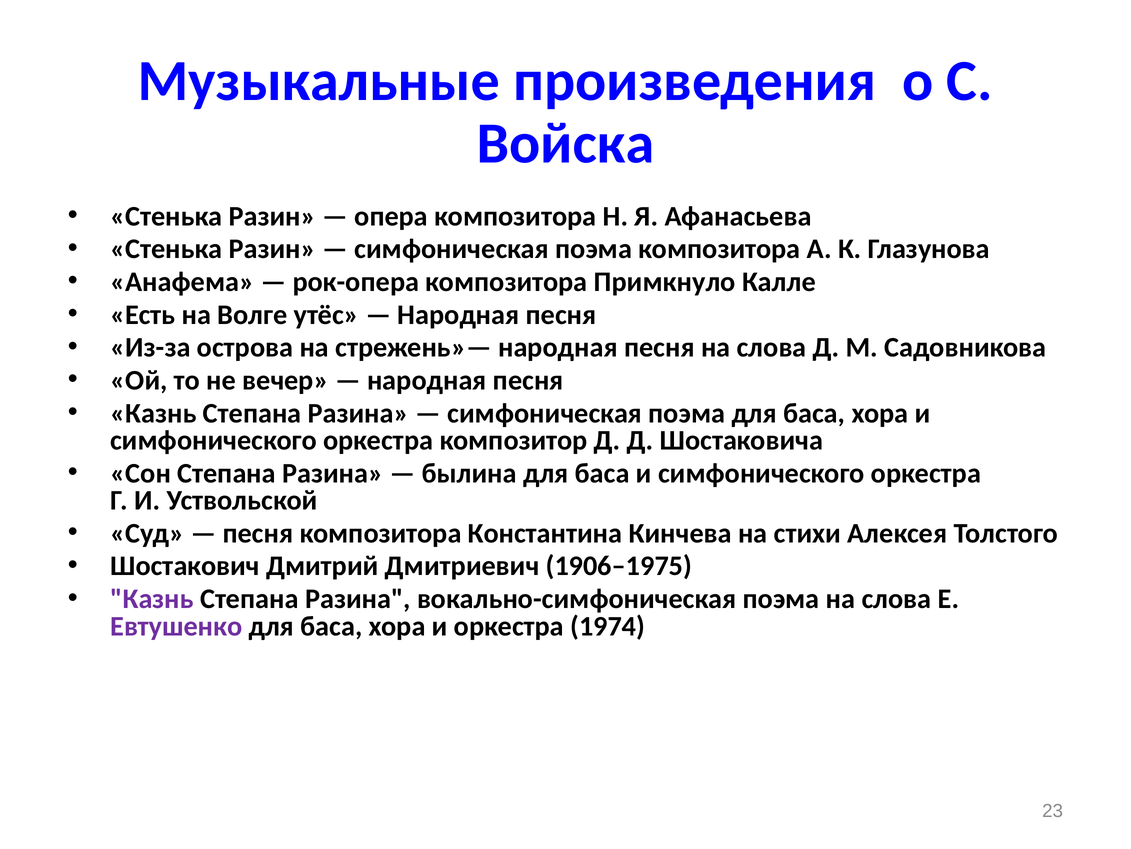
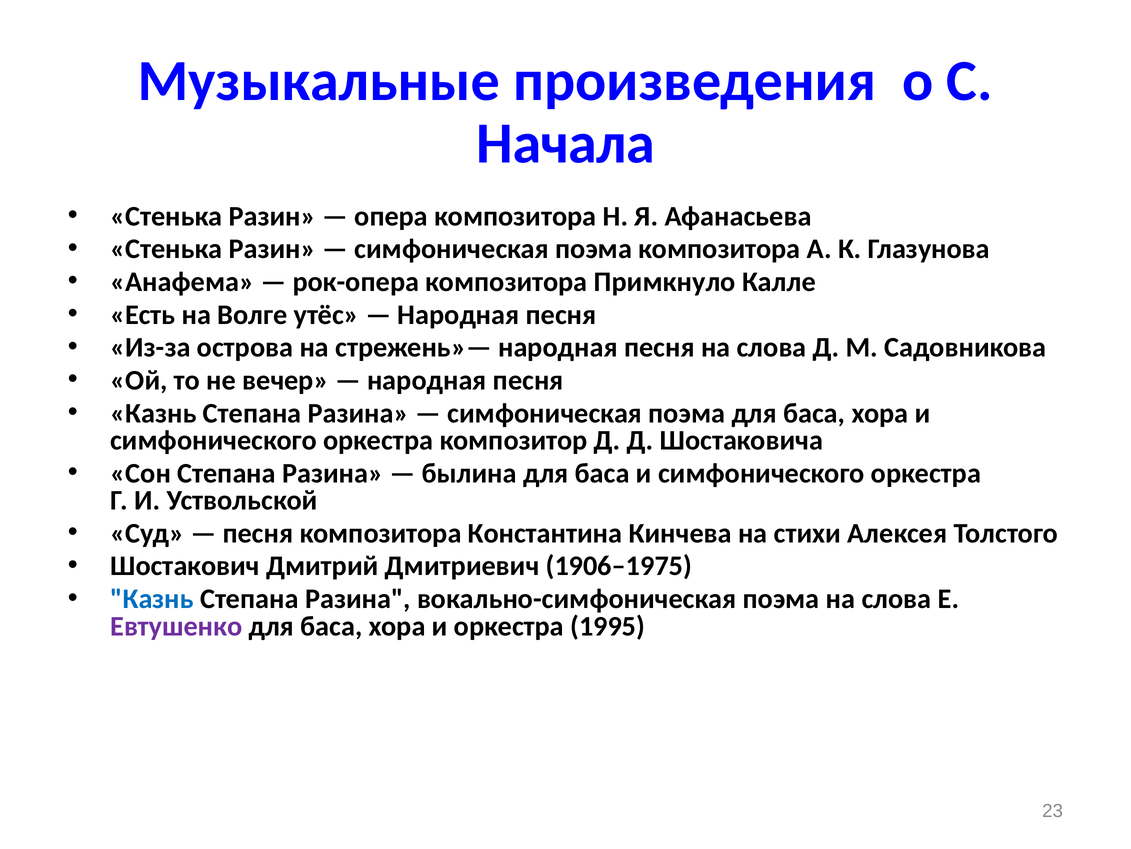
Войска: Войска -> Начала
Казнь at (152, 598) colour: purple -> blue
1974: 1974 -> 1995
